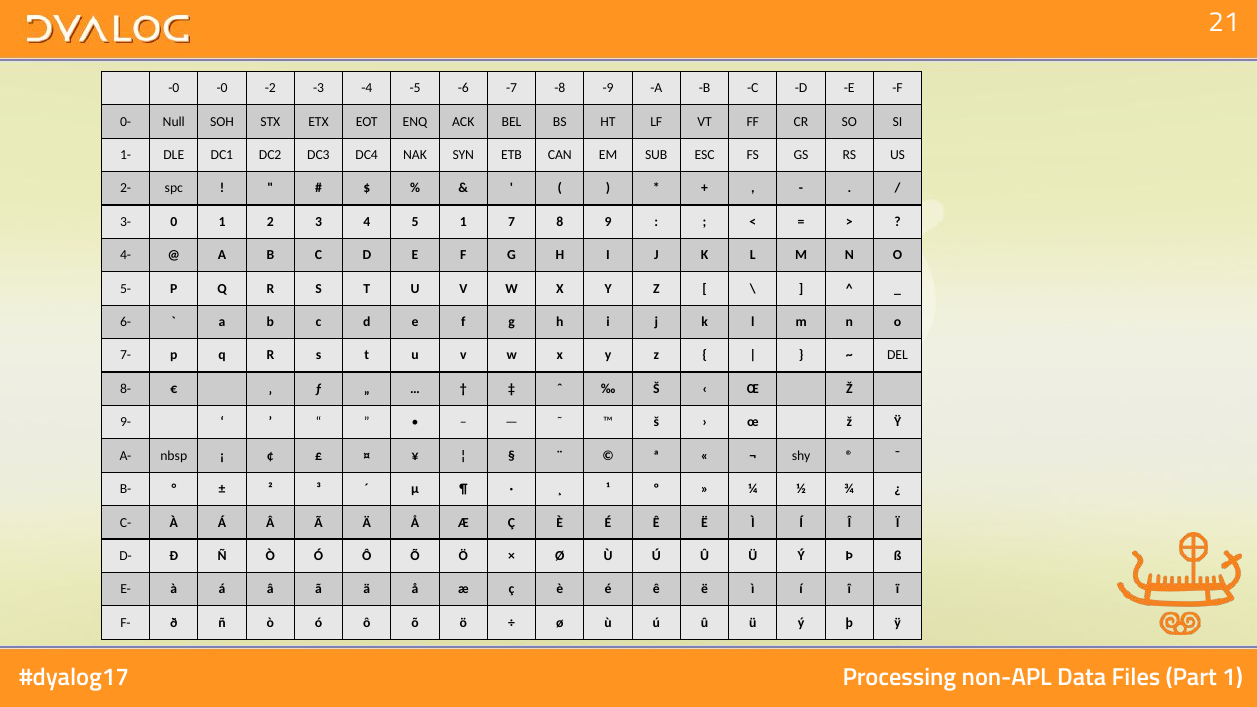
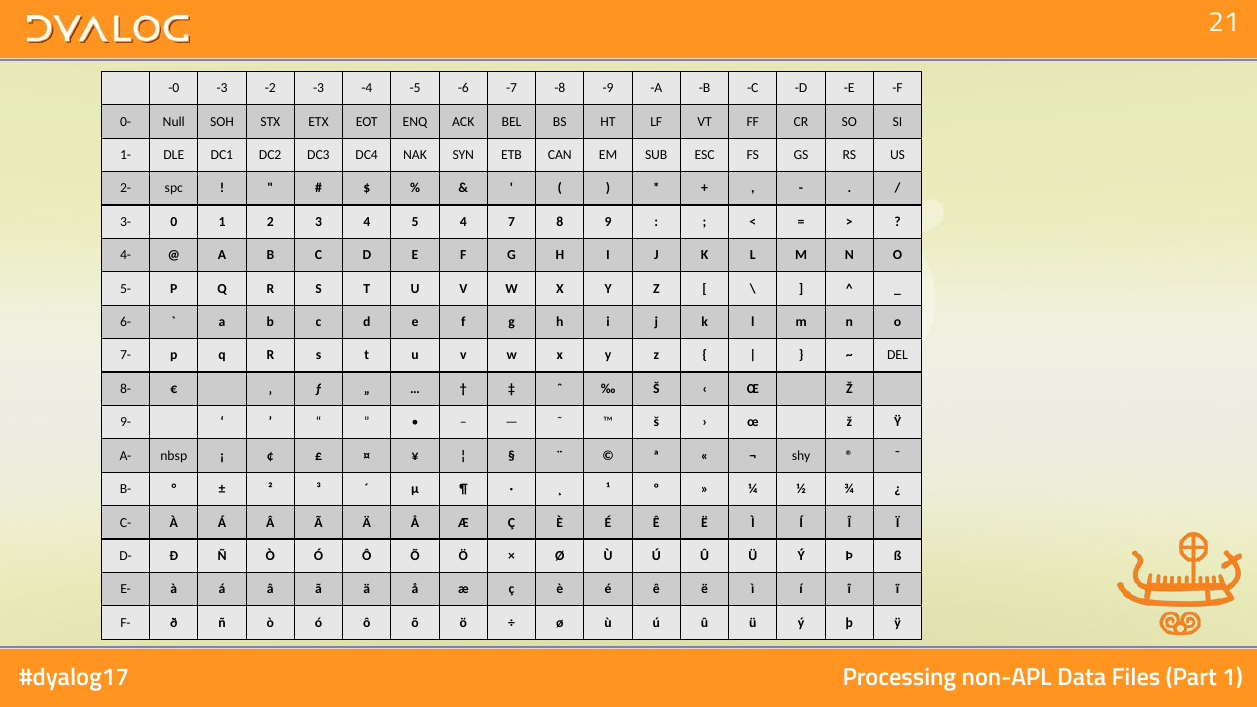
-0 -0: -0 -> -3
5 1: 1 -> 4
